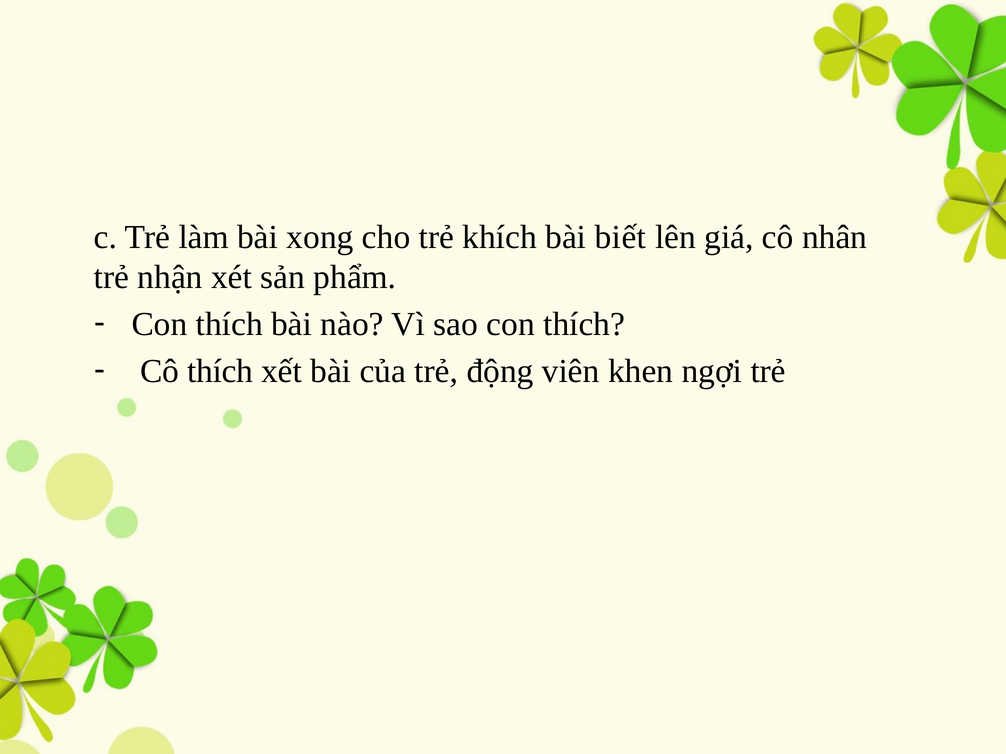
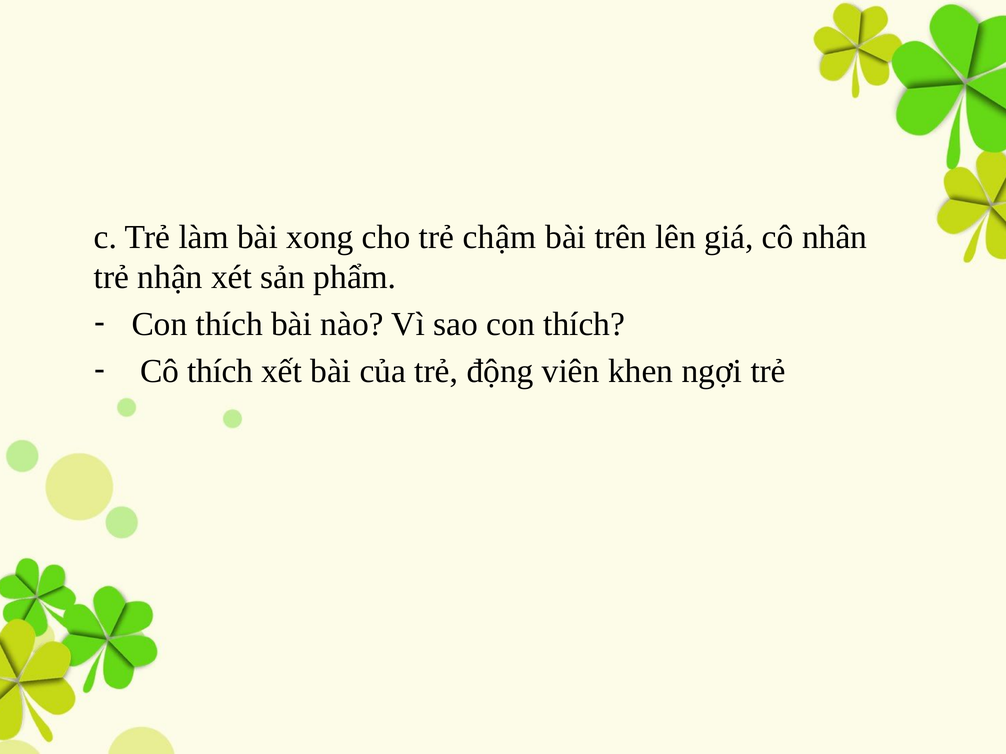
khích: khích -> chậm
biết: biết -> trên
